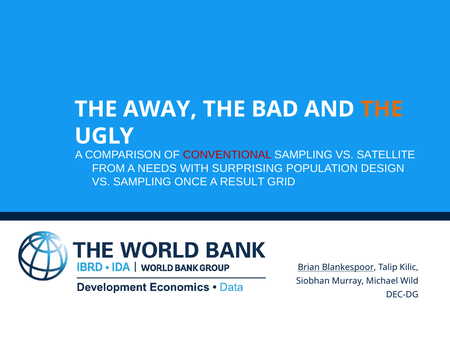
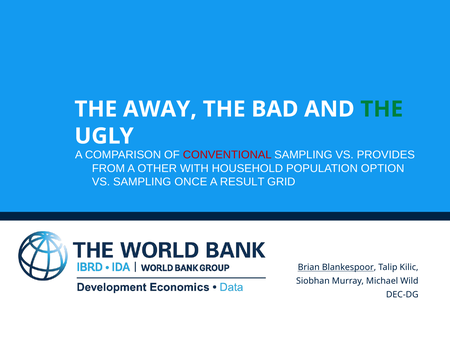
THE at (382, 109) colour: orange -> green
SATELLITE: SATELLITE -> PROVIDES
NEEDS: NEEDS -> OTHER
SURPRISING: SURPRISING -> HOUSEHOLD
DESIGN: DESIGN -> OPTION
